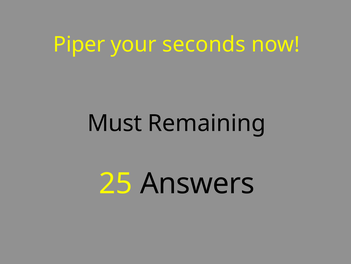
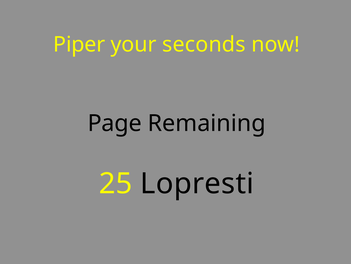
Must: Must -> Page
Answers: Answers -> Lopresti
